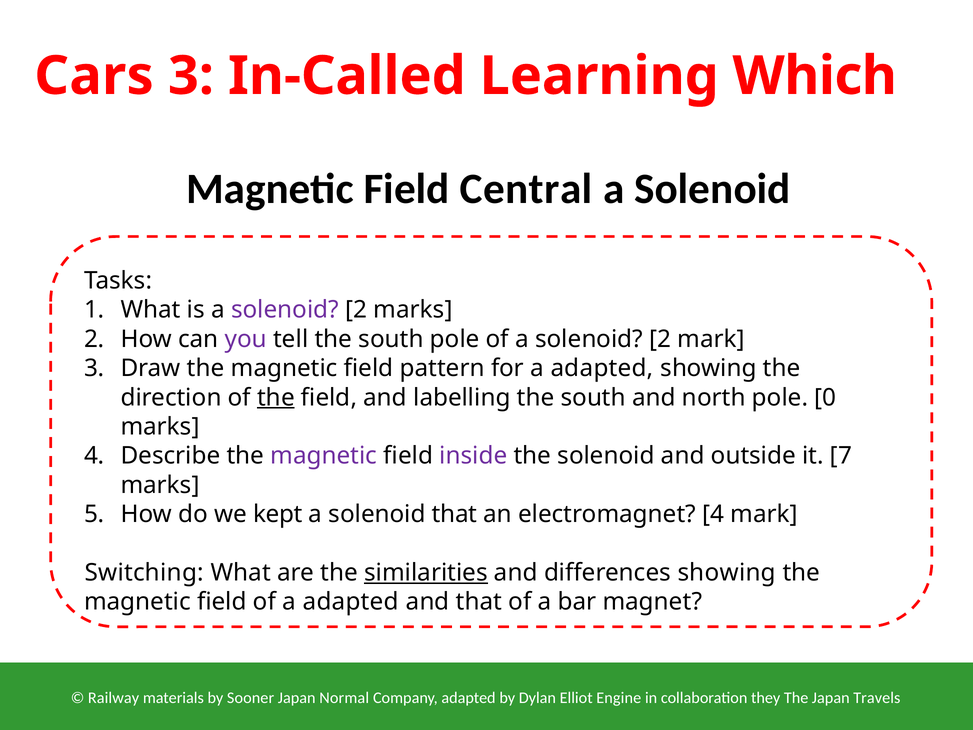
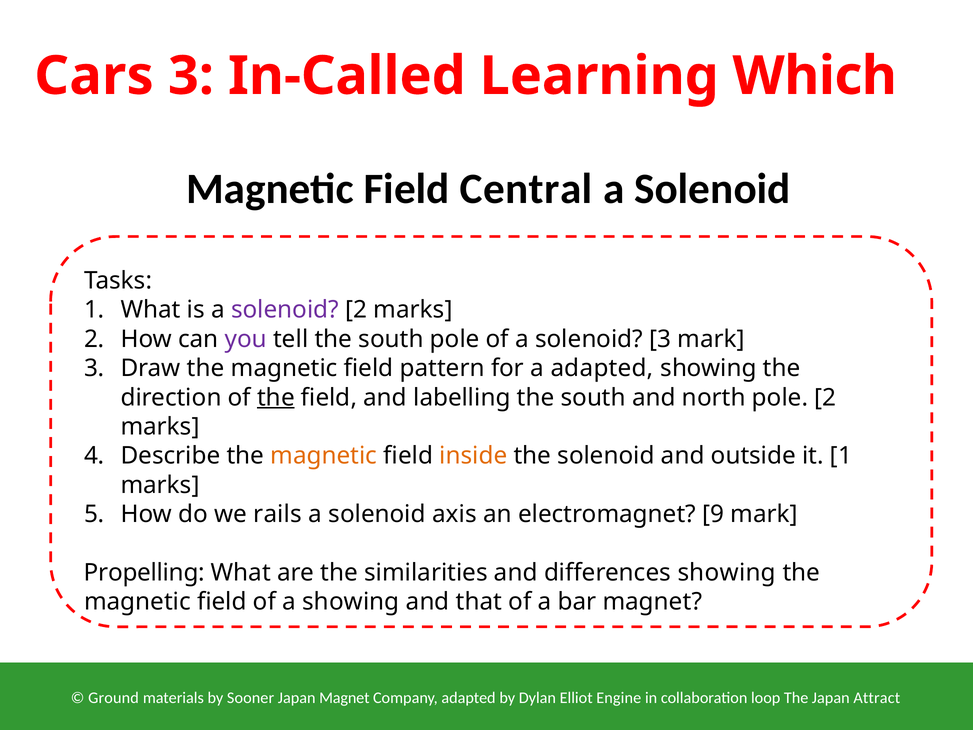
of a solenoid 2: 2 -> 3
pole 0: 0 -> 2
magnetic at (324, 456) colour: purple -> orange
inside colour: purple -> orange
it 7: 7 -> 1
kept: kept -> rails
solenoid that: that -> axis
electromagnet 4: 4 -> 9
Switching: Switching -> Propelling
similarities underline: present -> none
of a adapted: adapted -> showing
Railway: Railway -> Ground
Japan Normal: Normal -> Magnet
they: they -> loop
Travels: Travels -> Attract
